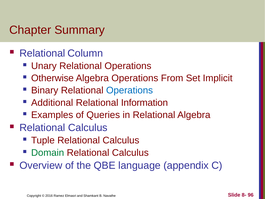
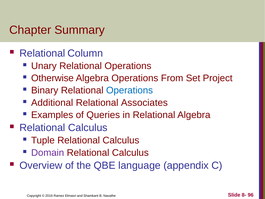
Implicit: Implicit -> Project
Information: Information -> Associates
Domain colour: green -> purple
